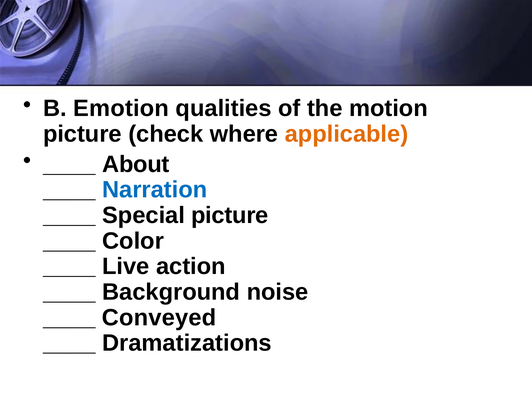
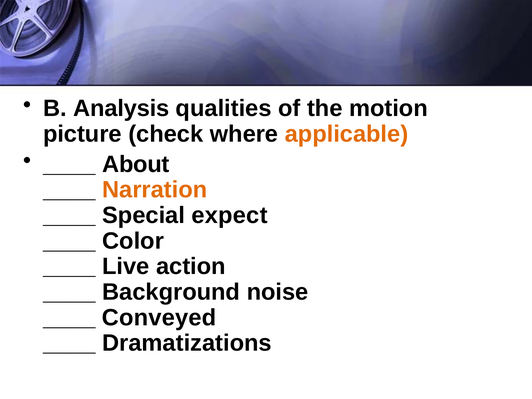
Emotion: Emotion -> Analysis
Narration colour: blue -> orange
Special picture: picture -> expect
